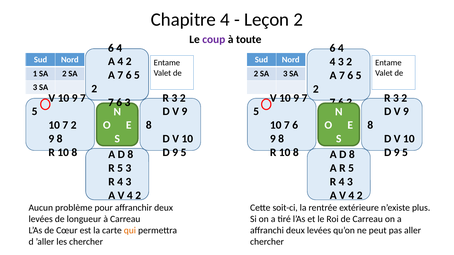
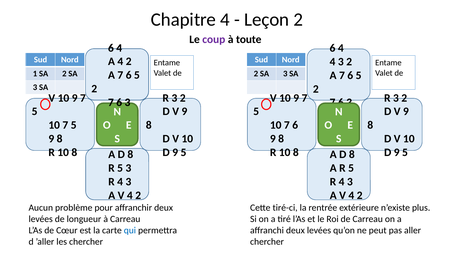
2 at (74, 125): 2 -> 5
soit-ci: soit-ci -> tiré-ci
qui colour: orange -> blue
